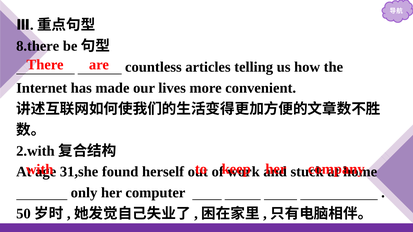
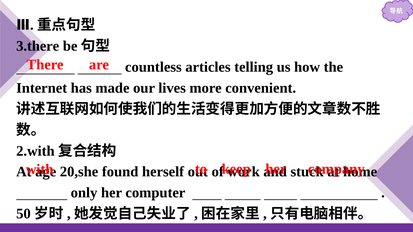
8.there: 8.there -> 3.there
31,she: 31,she -> 20,she
